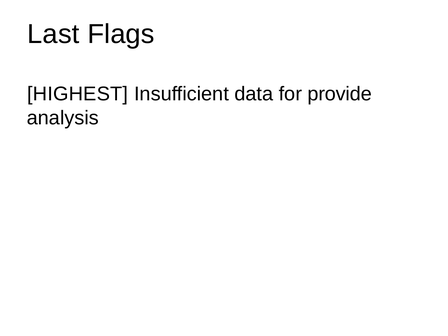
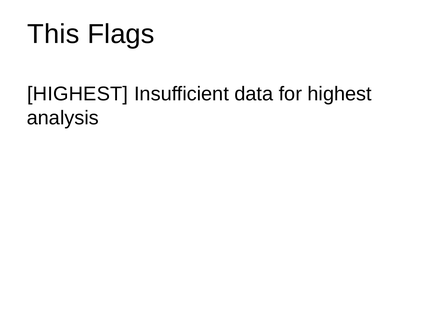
Last: Last -> This
for provide: provide -> highest
